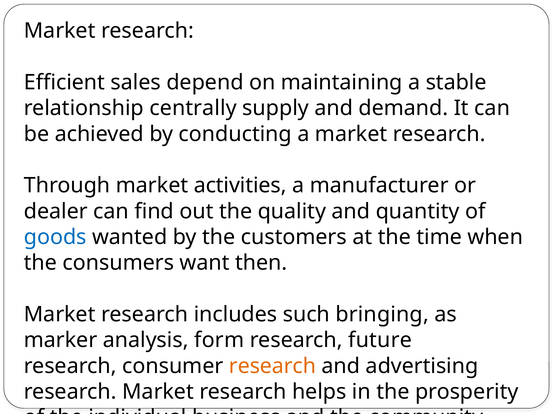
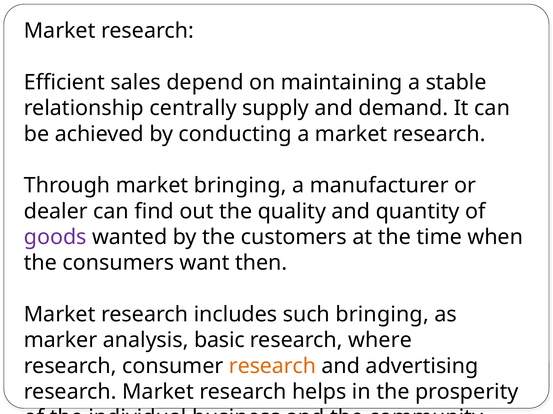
market activities: activities -> bringing
goods colour: blue -> purple
form: form -> basic
future: future -> where
